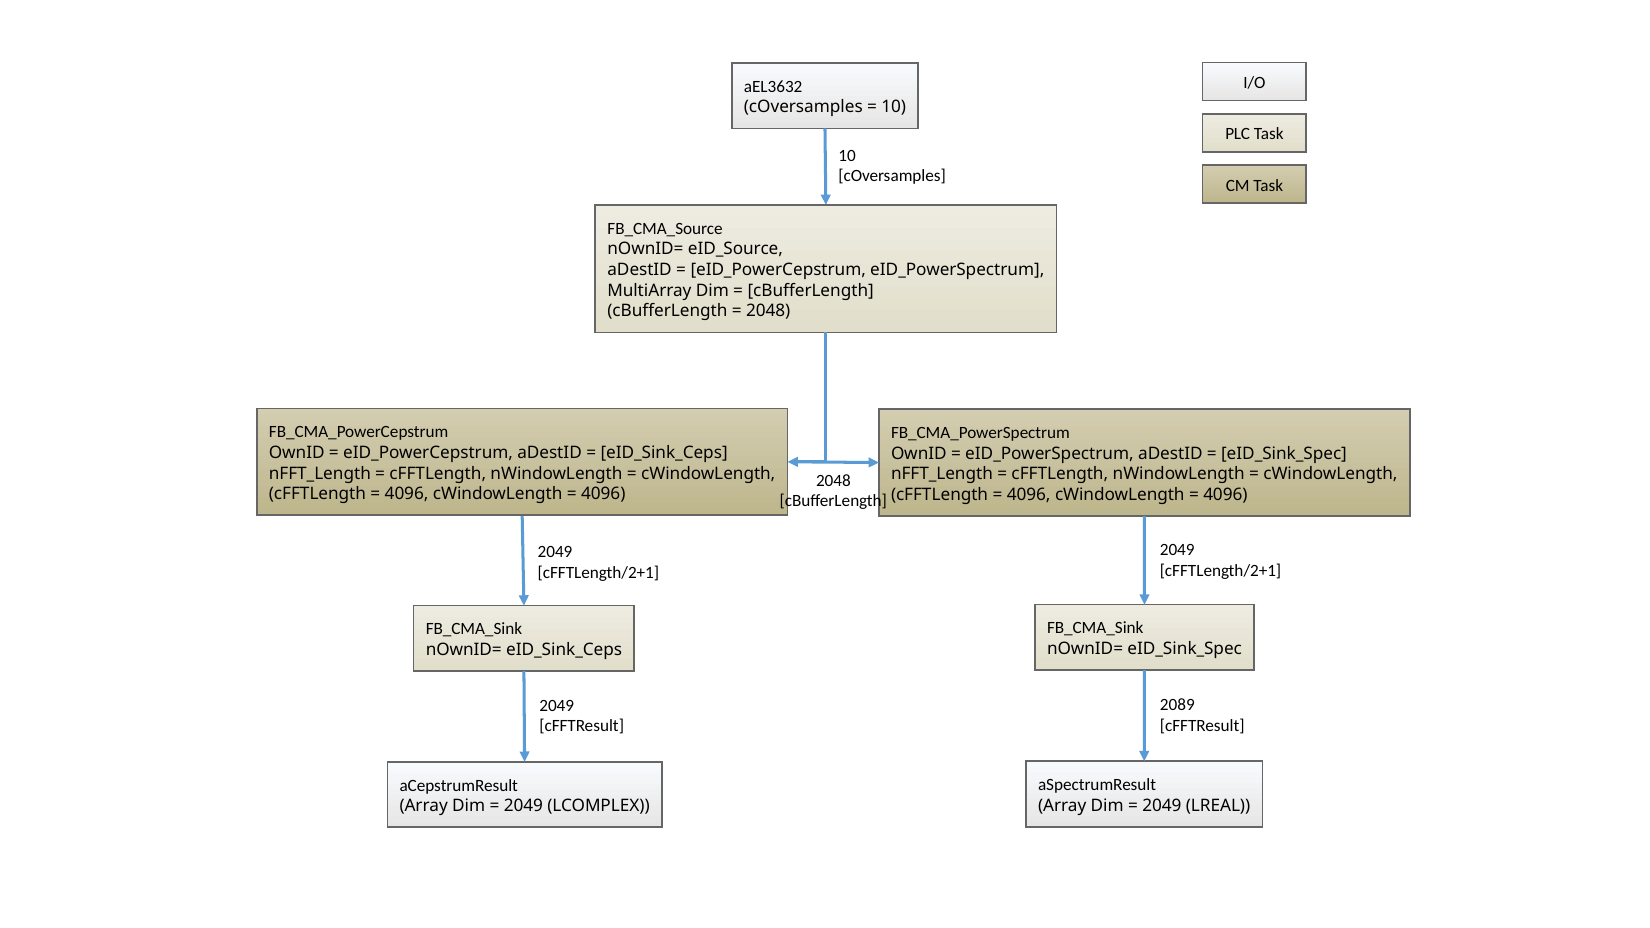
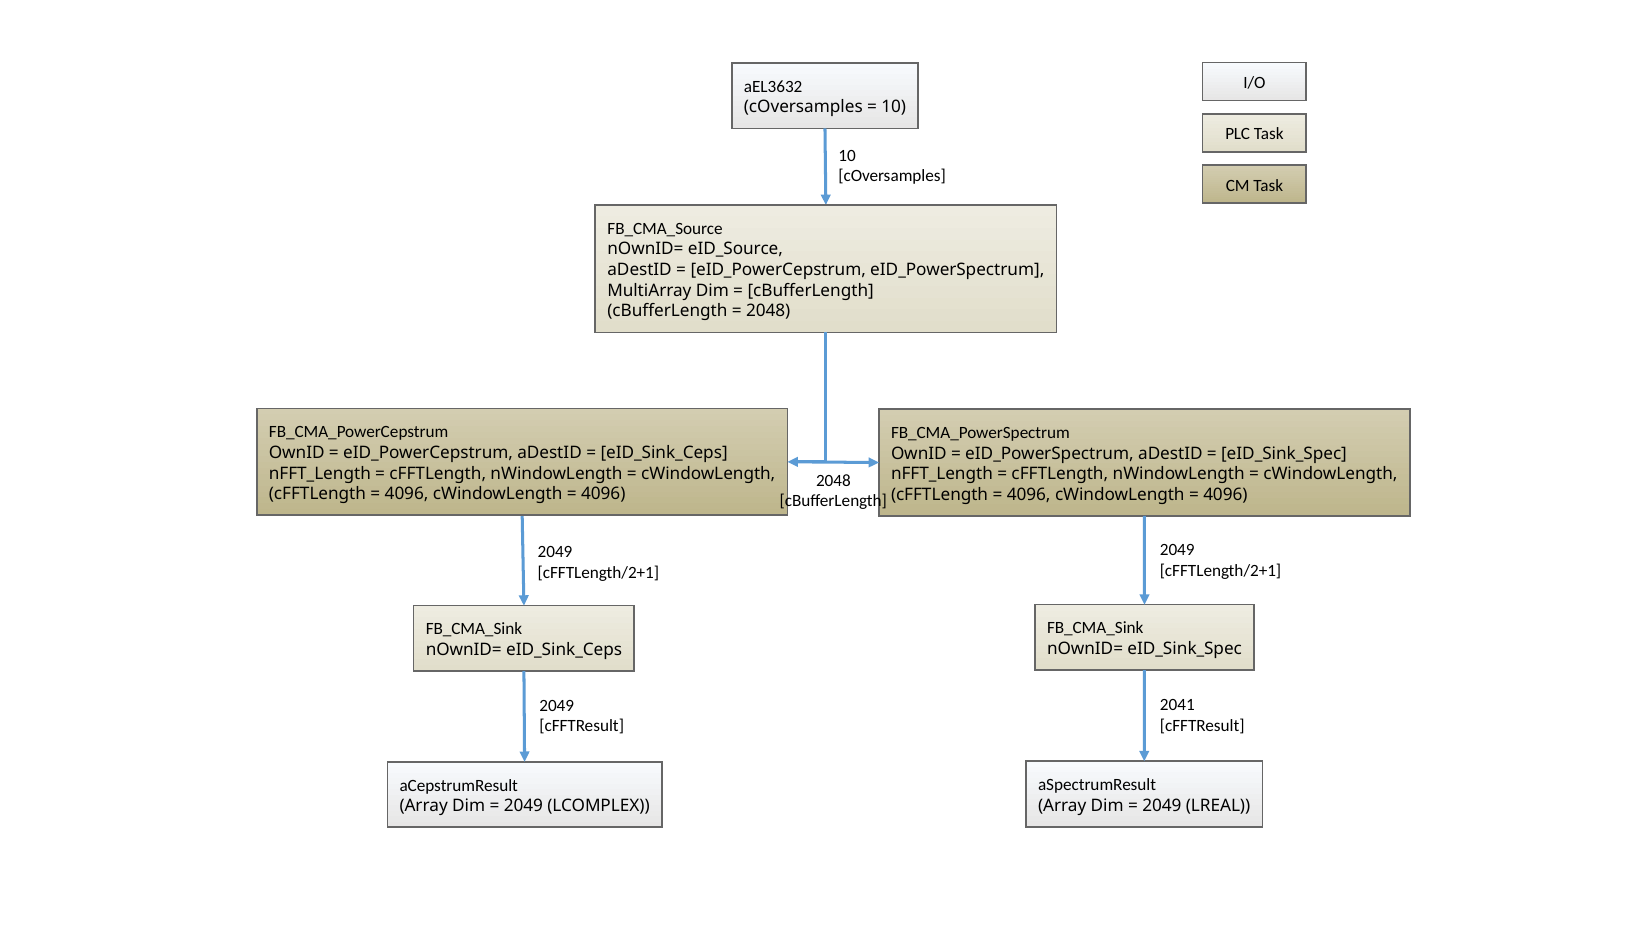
2089: 2089 -> 2041
